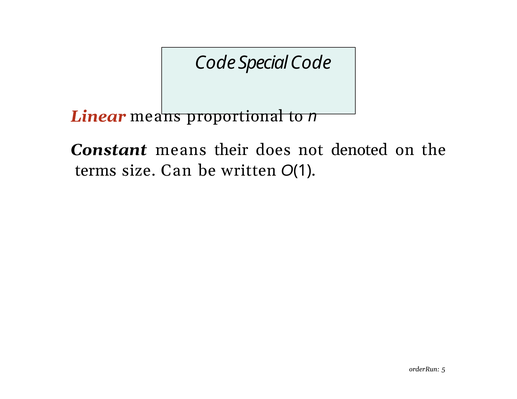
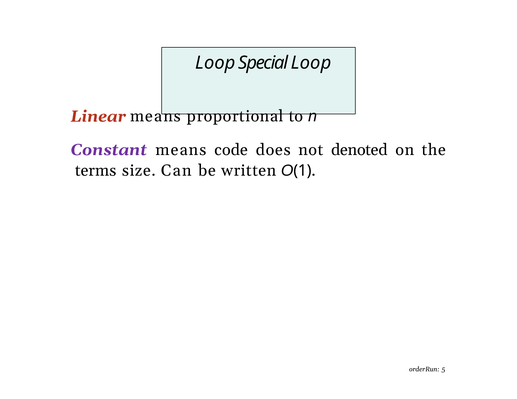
Code at (215, 63): Code -> Loop
Special Code: Code -> Loop
Constant colour: black -> purple
their: their -> code
